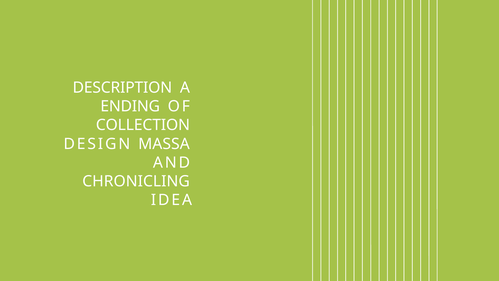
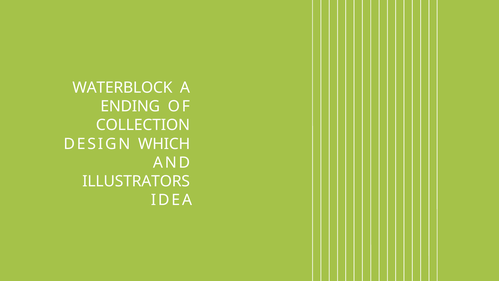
DESCRIPTION: DESCRIPTION -> WATERBLOCK
MASSA: MASSA -> WHICH
CHRONICLING: CHRONICLING -> ILLUSTRATORS
